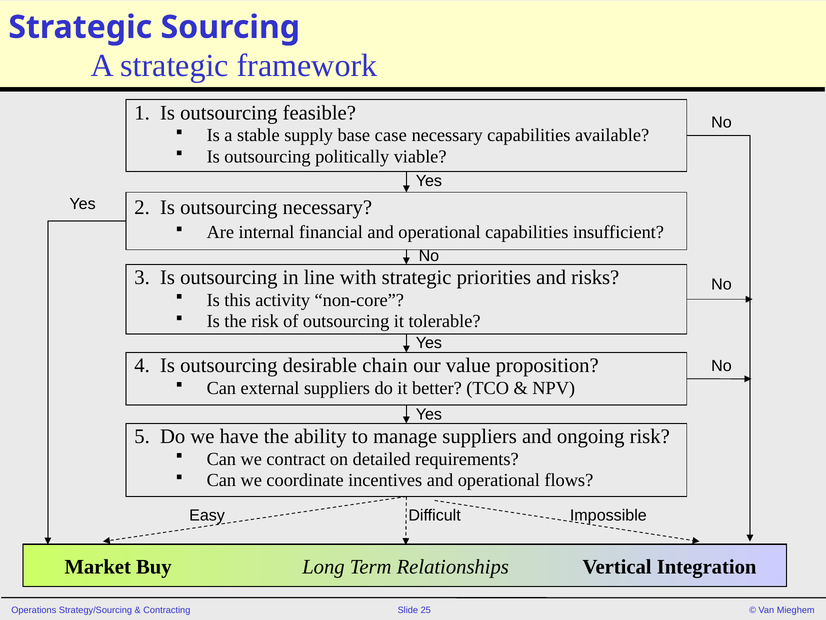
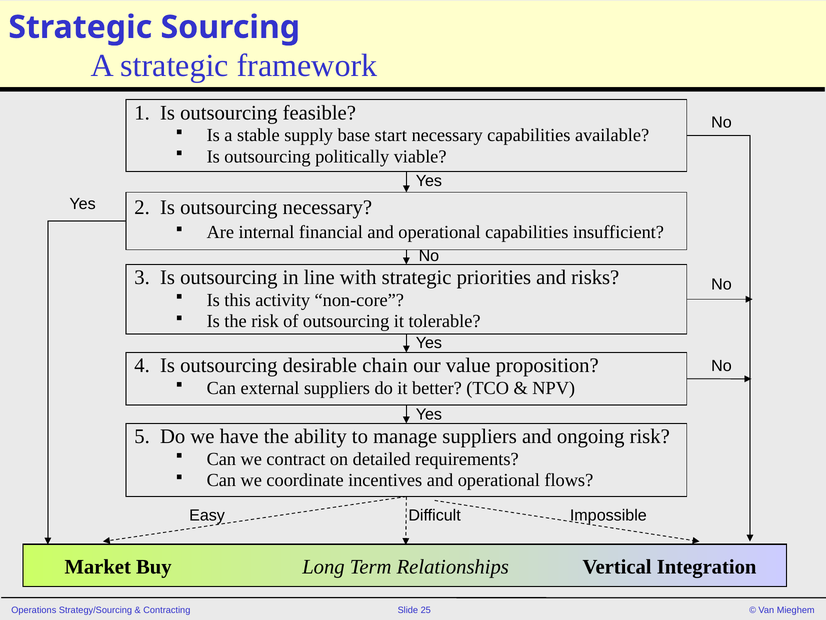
case: case -> start
